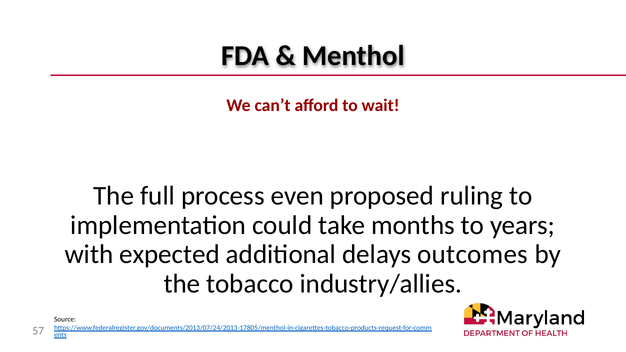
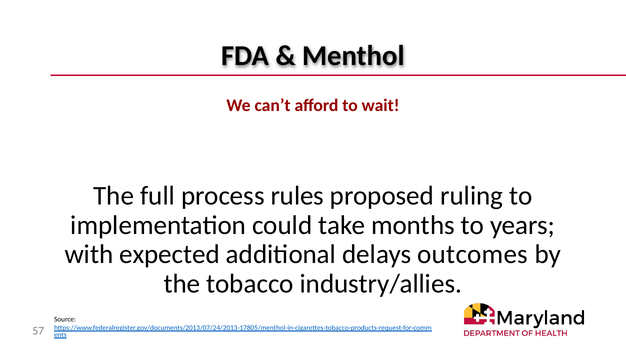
even: even -> rules
